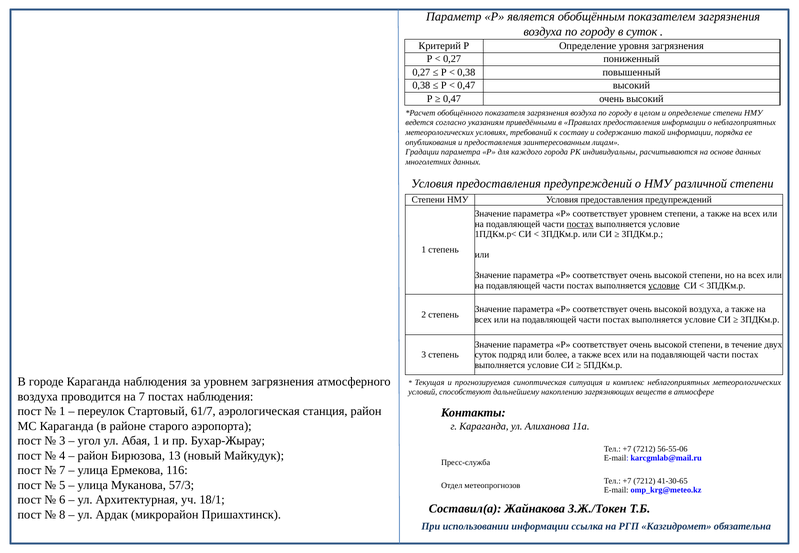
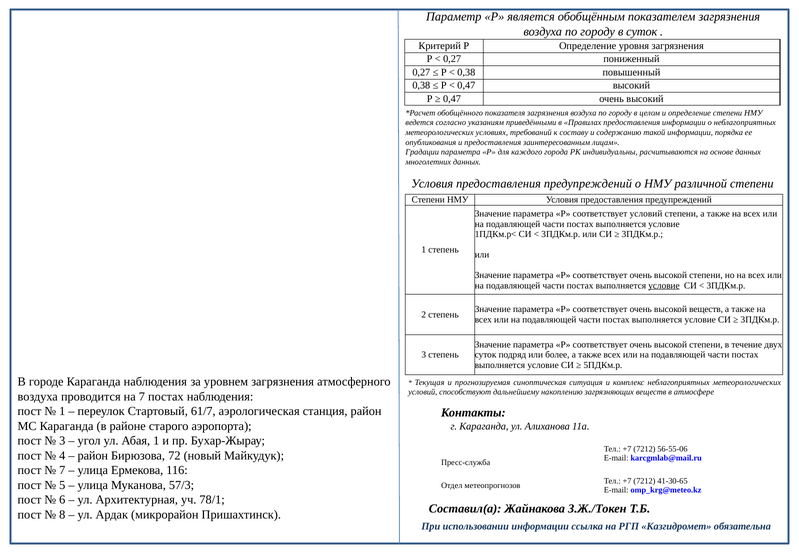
соответствует уровнем: уровнем -> условий
постах at (580, 224) underline: present -> none
высокой воздуха: воздуха -> веществ
13: 13 -> 72
18/1: 18/1 -> 78/1
